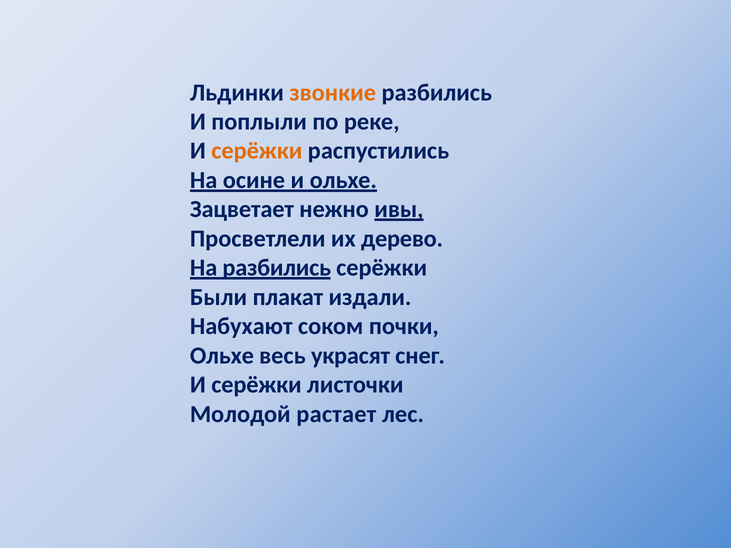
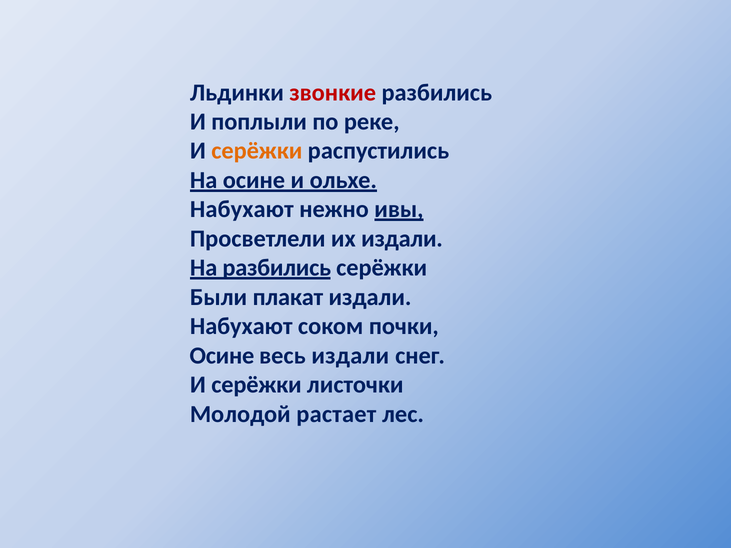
звонкие colour: orange -> red
Зацветает at (242, 210): Зацветает -> Набухают
их дерево: дерево -> издали
Ольхе at (222, 356): Ольхе -> Осине
весь украсят: украсят -> издали
